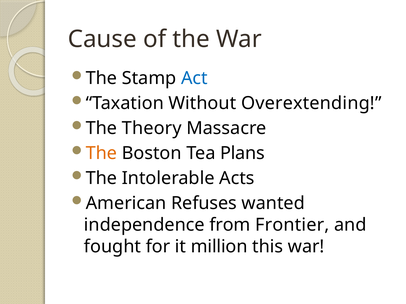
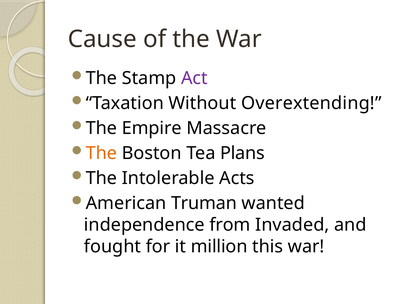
Act colour: blue -> purple
Theory: Theory -> Empire
Refuses: Refuses -> Truman
Frontier: Frontier -> Invaded
